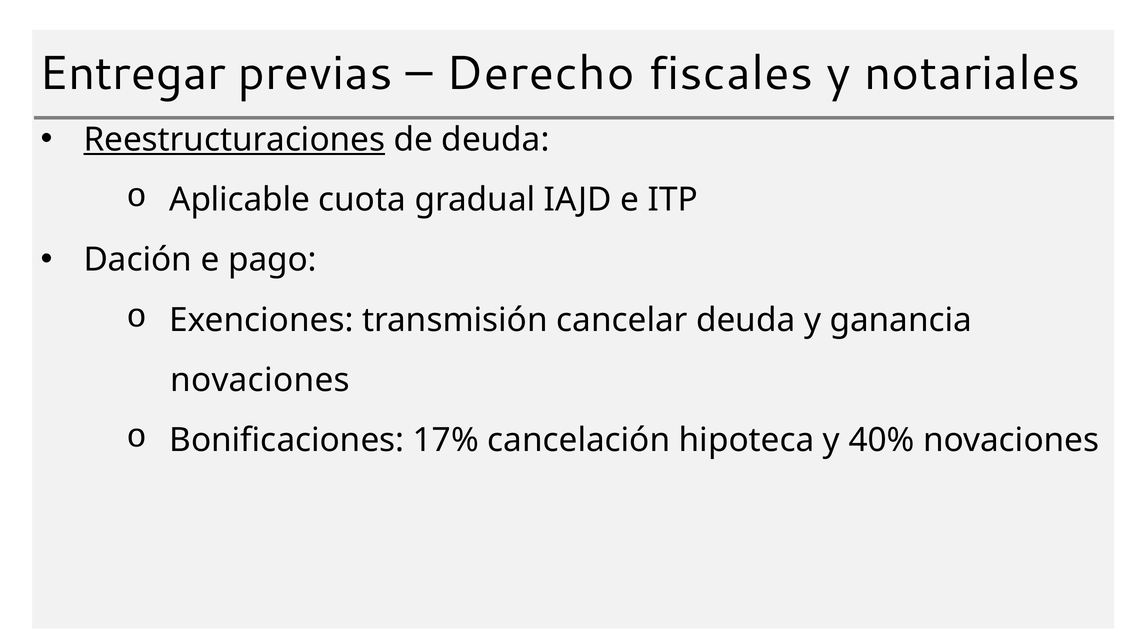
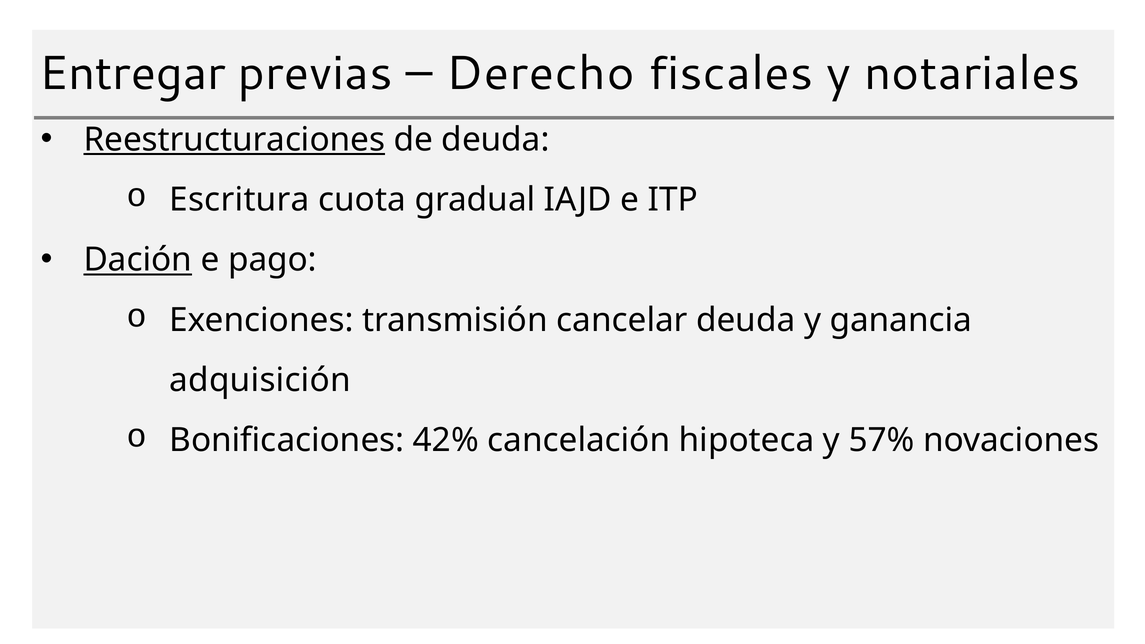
Aplicable: Aplicable -> Escritura
Dación underline: none -> present
novaciones at (260, 380): novaciones -> adquisición
17%: 17% -> 42%
40%: 40% -> 57%
